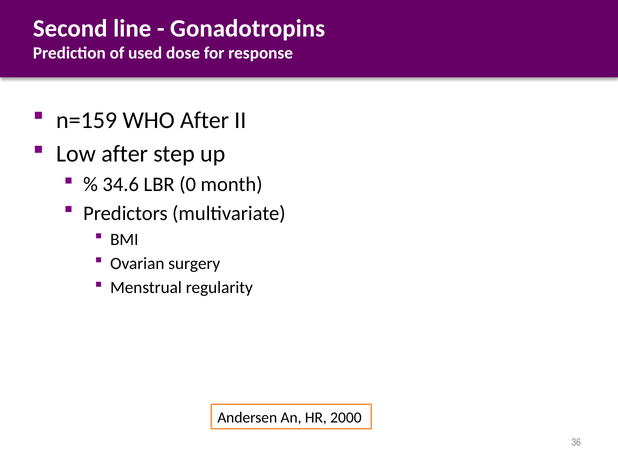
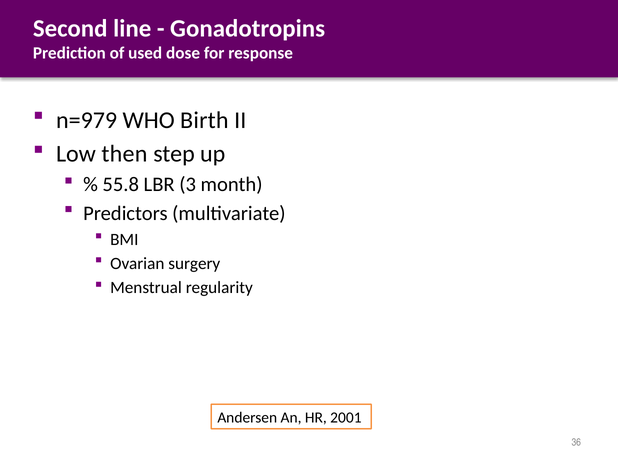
n=159: n=159 -> n=979
WHO After: After -> Birth
Low after: after -> then
34.6: 34.6 -> 55.8
0: 0 -> 3
2000: 2000 -> 2001
